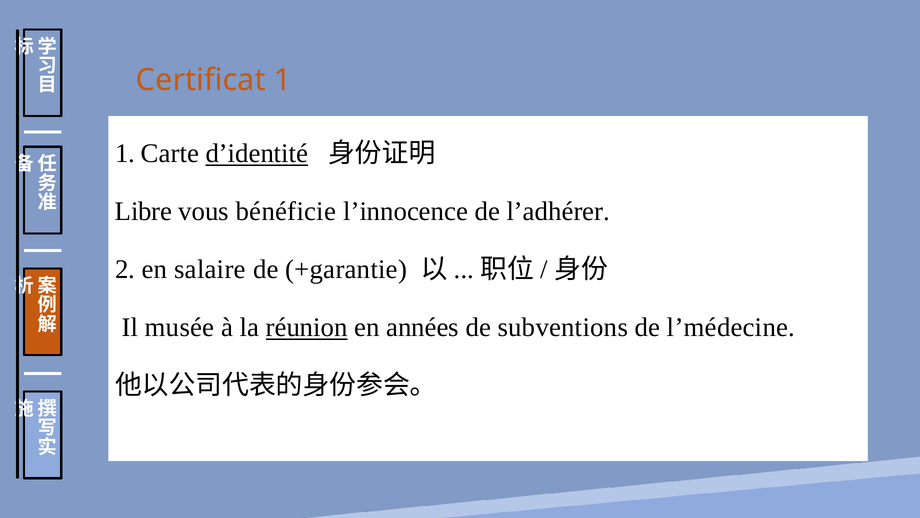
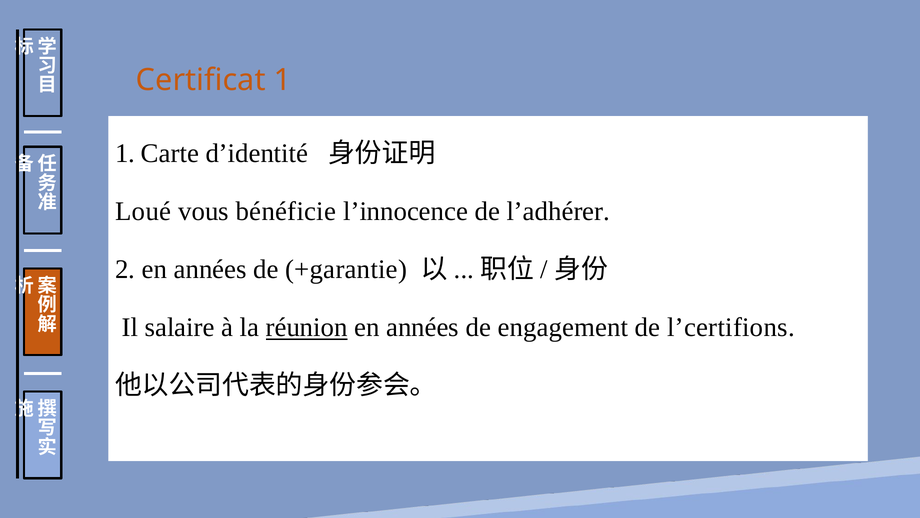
d’identité underline: present -> none
Libre: Libre -> Loué
2 en salaire: salaire -> années
musée: musée -> salaire
subventions: subventions -> engagement
l’médecine: l’médecine -> l’certifions
